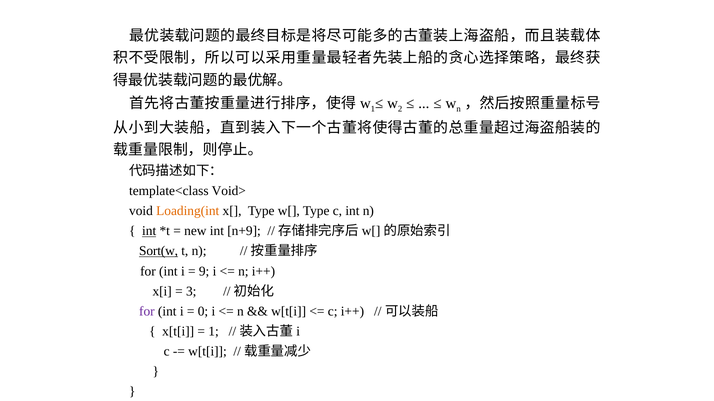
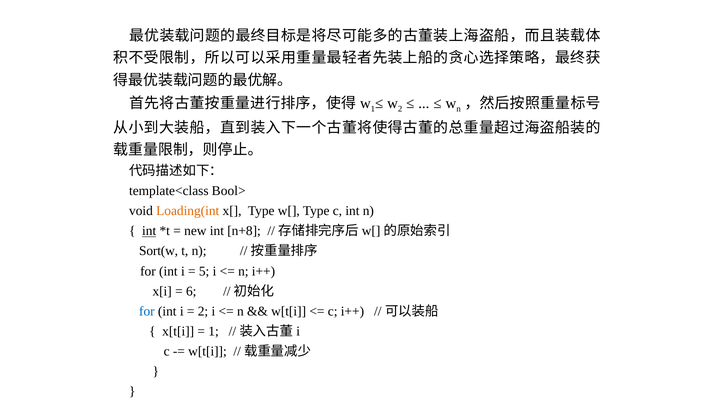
Void>: Void> -> Bool>
n+9: n+9 -> n+8
Sort(w underline: present -> none
9: 9 -> 5
3: 3 -> 6
for at (147, 312) colour: purple -> blue
0 at (203, 312): 0 -> 2
